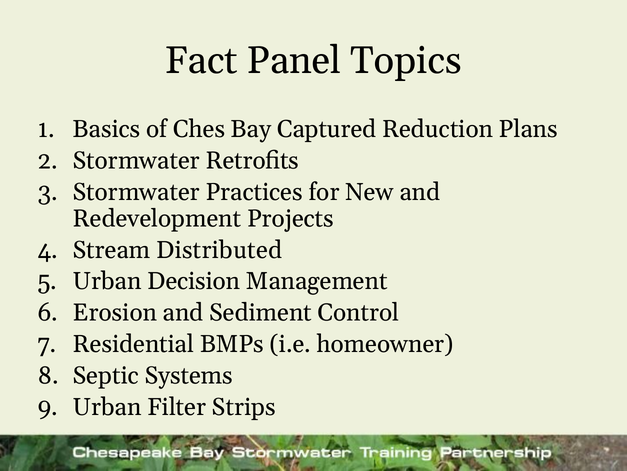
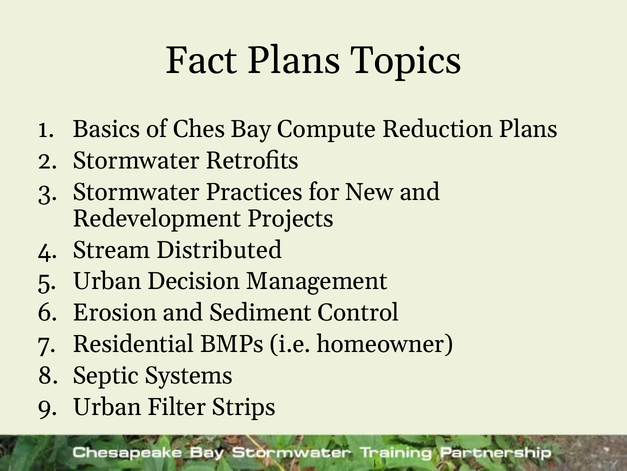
Fact Panel: Panel -> Plans
Captured: Captured -> Compute
